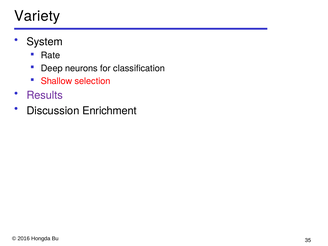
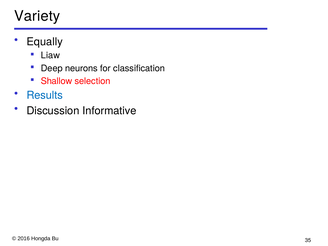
System: System -> Equally
Rate: Rate -> Liaw
Results colour: purple -> blue
Enrichment: Enrichment -> Informative
